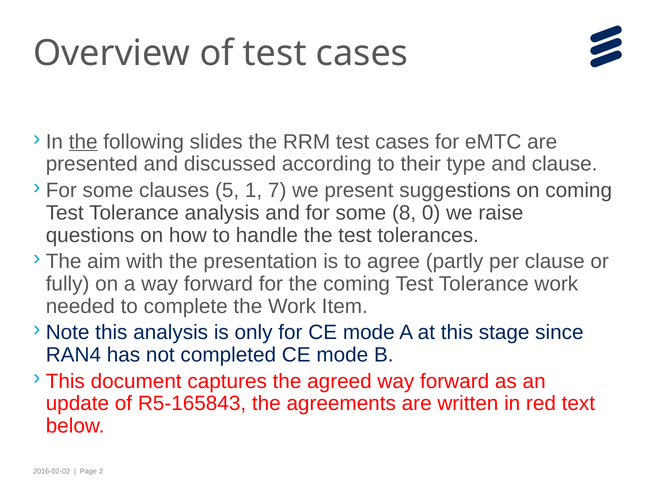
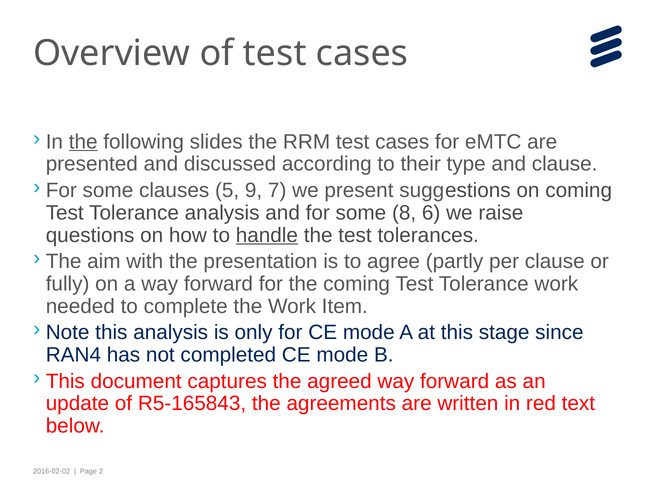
1: 1 -> 9
0: 0 -> 6
handle underline: none -> present
